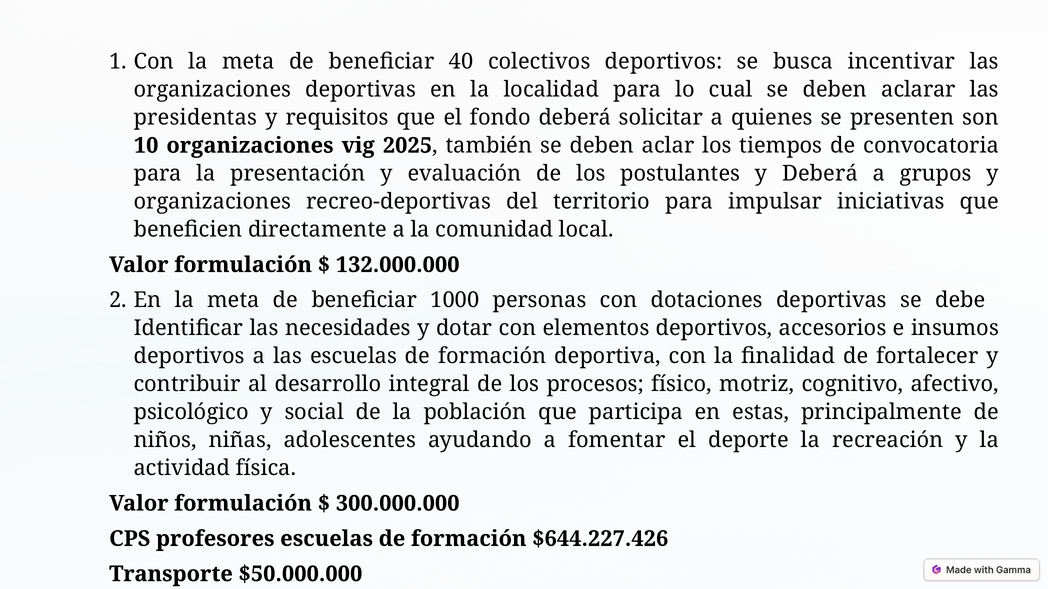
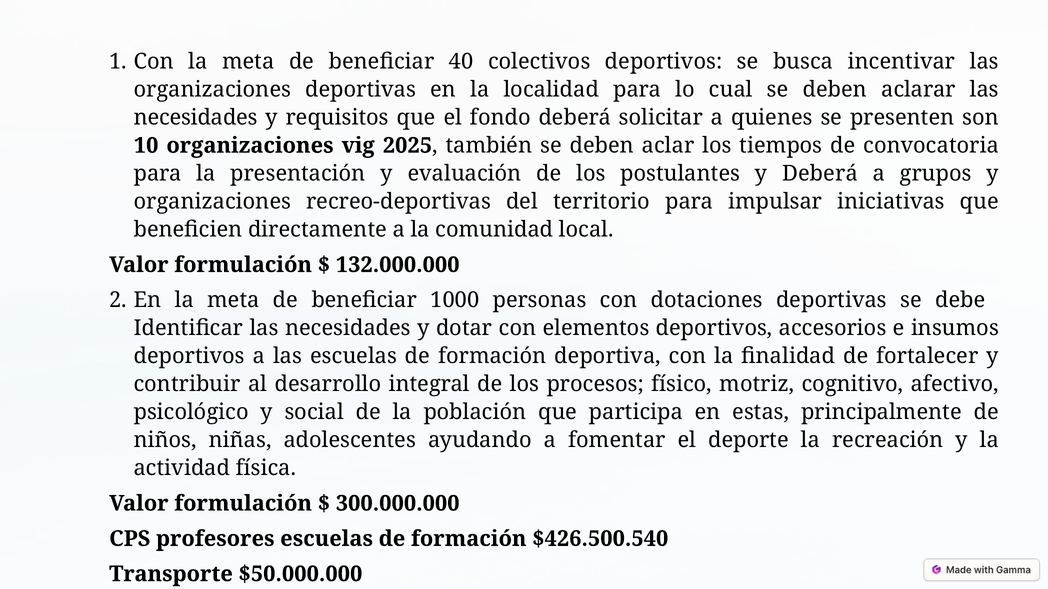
presidentas at (195, 118): presidentas -> necesidades
$644.227.426: $644.227.426 -> $426.500.540
